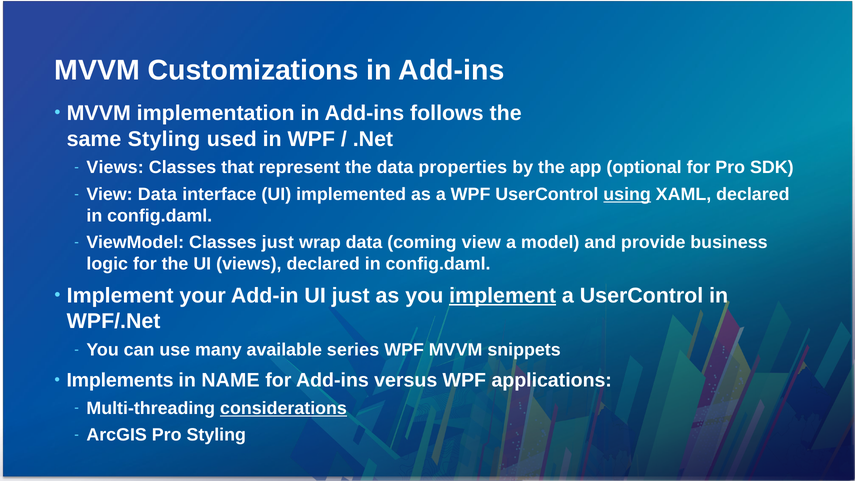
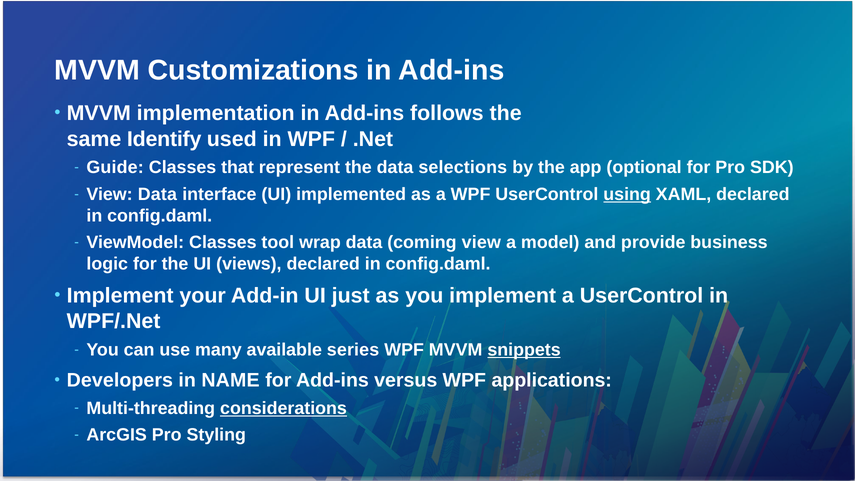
same Styling: Styling -> Identify
Views at (115, 168): Views -> Guide
properties: properties -> selections
Classes just: just -> tool
implement at (503, 296) underline: present -> none
snippets underline: none -> present
Implements: Implements -> Developers
